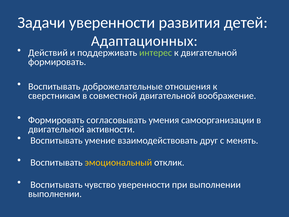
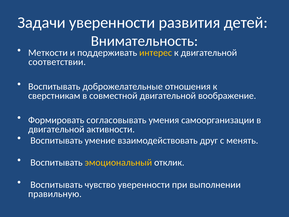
Адаптационных: Адаптационных -> Внимательность
Действий: Действий -> Меткости
интерес colour: light green -> yellow
формировать at (57, 62): формировать -> соответствии
выполнении at (55, 194): выполнении -> правильную
